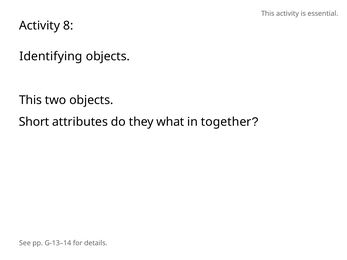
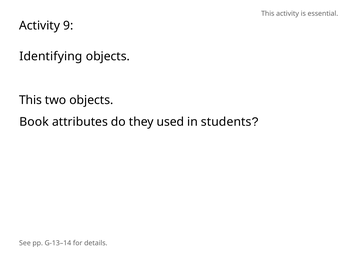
8: 8 -> 9
Short: Short -> Book
what: what -> used
together: together -> students
